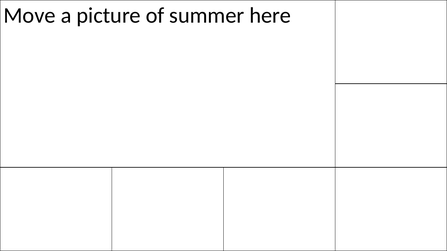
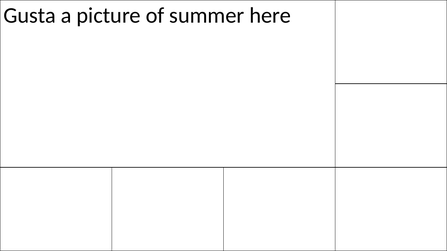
Move: Move -> Gusta
